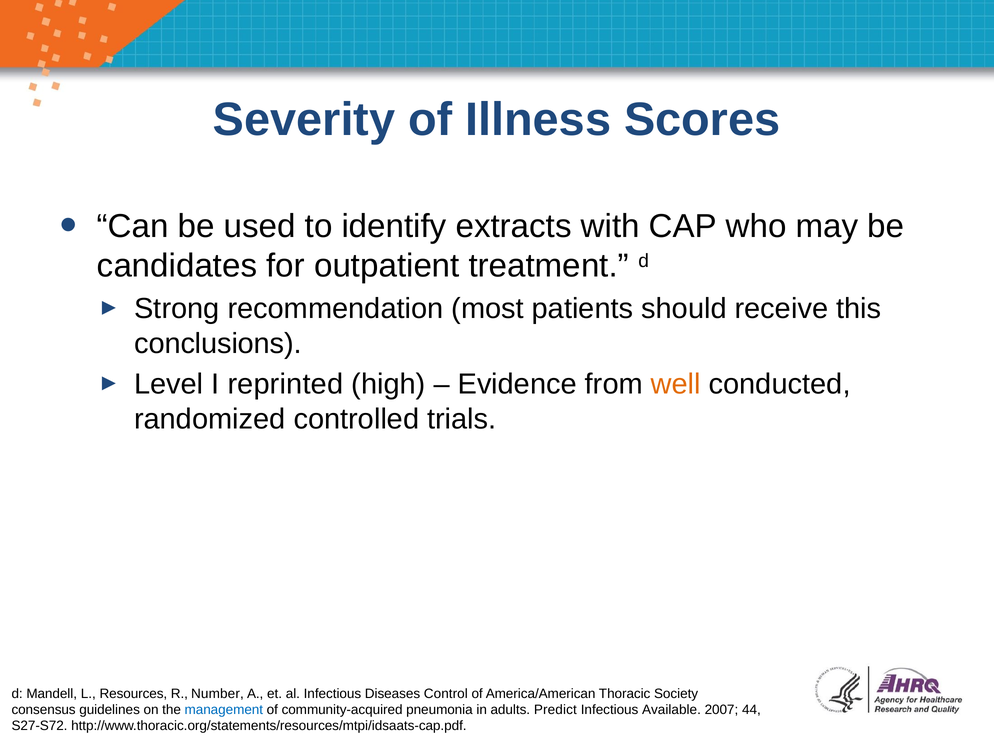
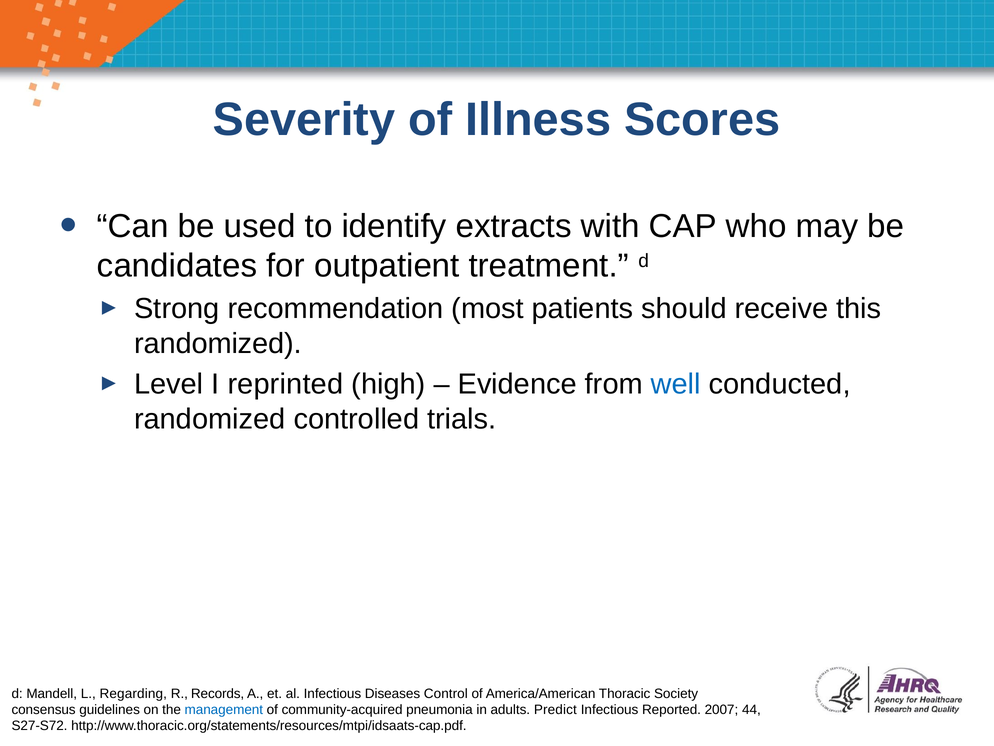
conclusions at (218, 343): conclusions -> randomized
well colour: orange -> blue
Resources: Resources -> Regarding
Number: Number -> Records
Available: Available -> Reported
